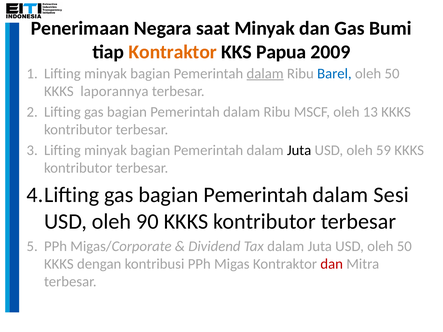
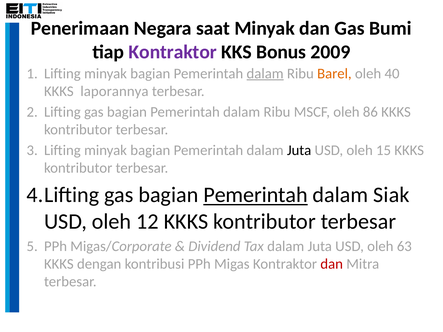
Kontraktor at (173, 52) colour: orange -> purple
Papua: Papua -> Bonus
Barel colour: blue -> orange
50 at (392, 74): 50 -> 40
13: 13 -> 86
59: 59 -> 15
Pemerintah at (256, 195) underline: none -> present
Sesi: Sesi -> Siak
90: 90 -> 12
USD oleh 50: 50 -> 63
